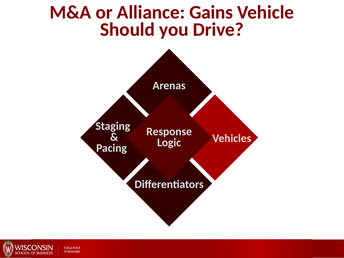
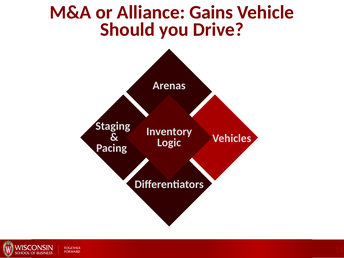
Response: Response -> Inventory
